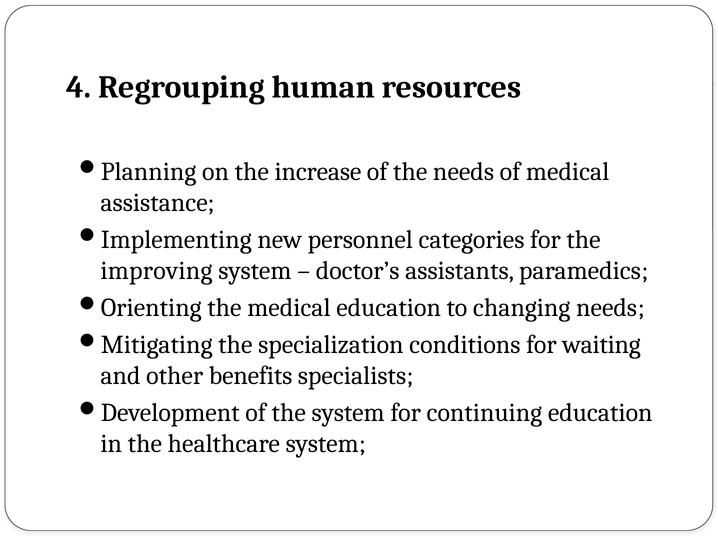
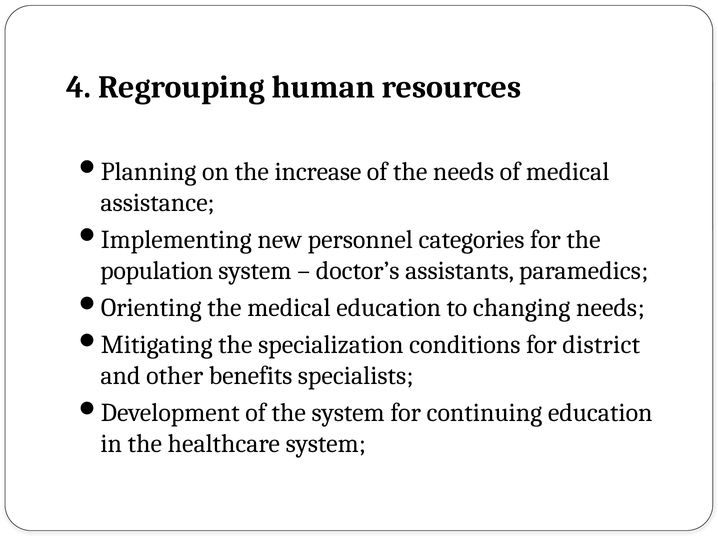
improving: improving -> population
waiting: waiting -> district
